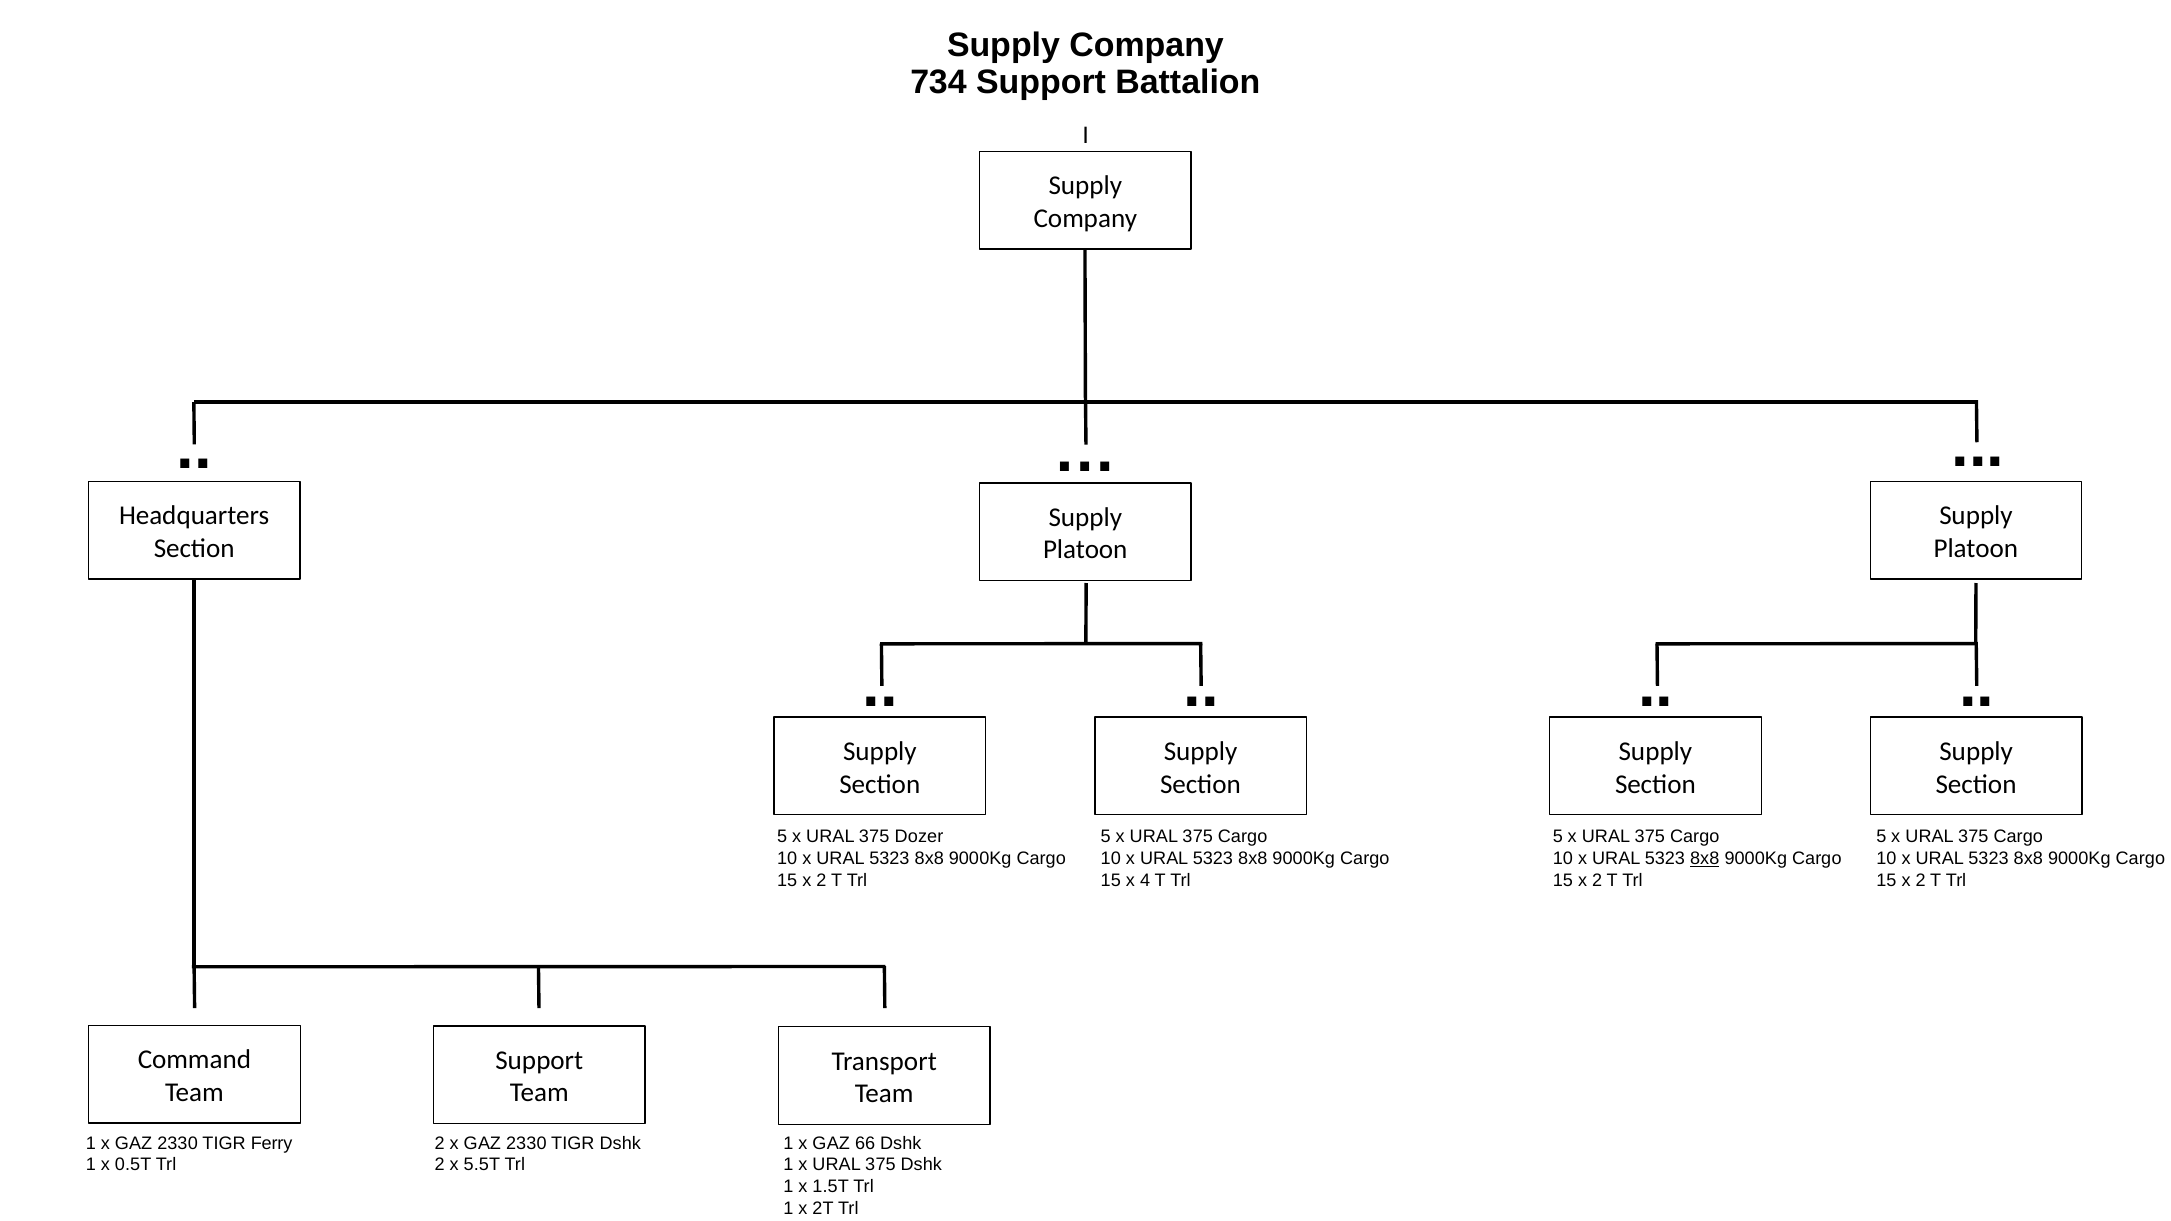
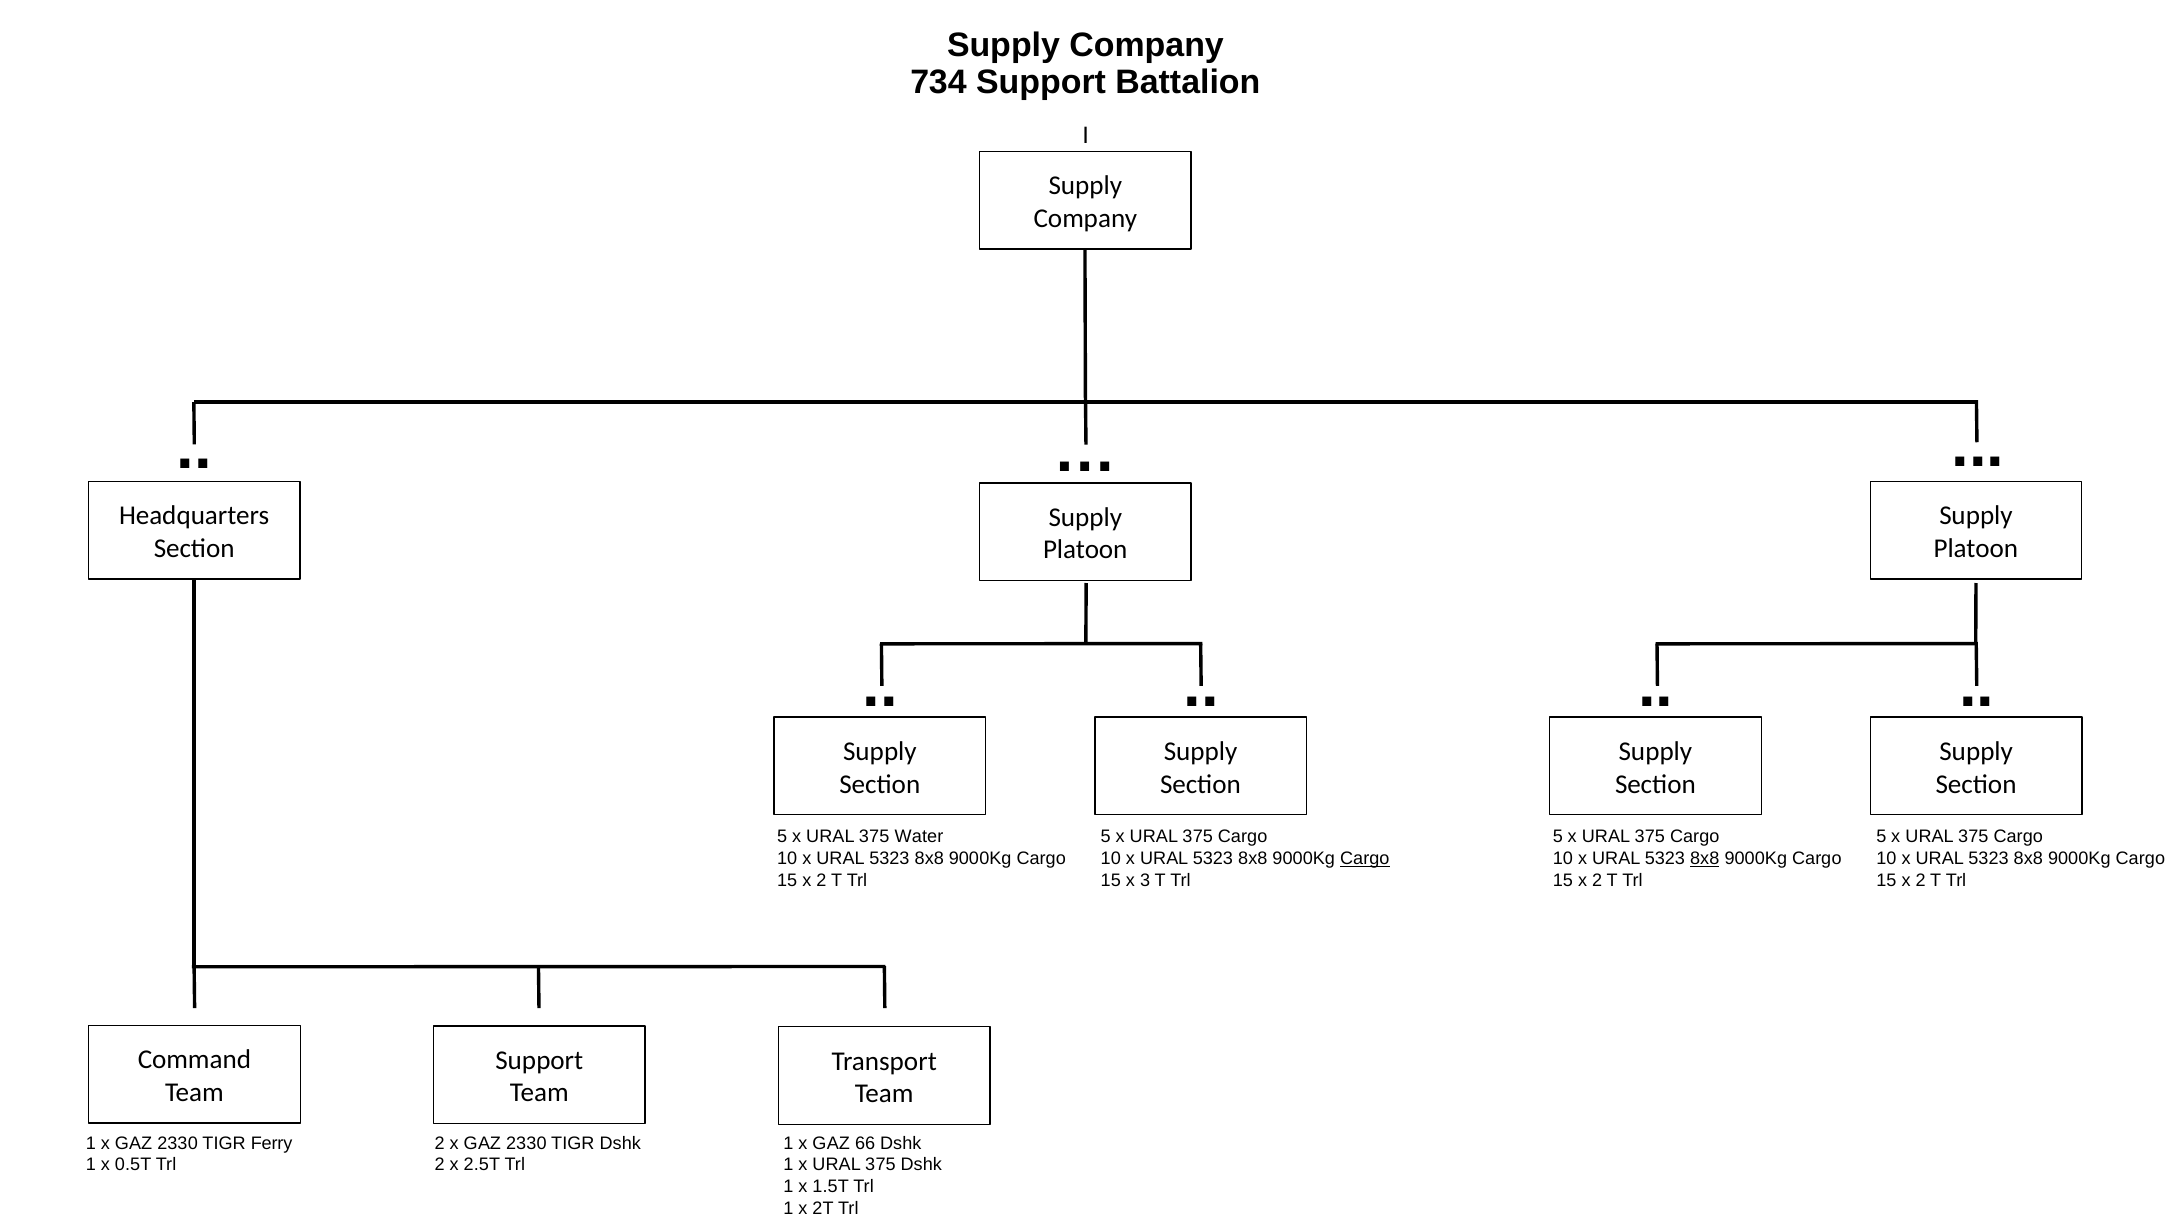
Dozer: Dozer -> Water
Cargo at (1365, 859) underline: none -> present
4: 4 -> 3
5.5T: 5.5T -> 2.5T
